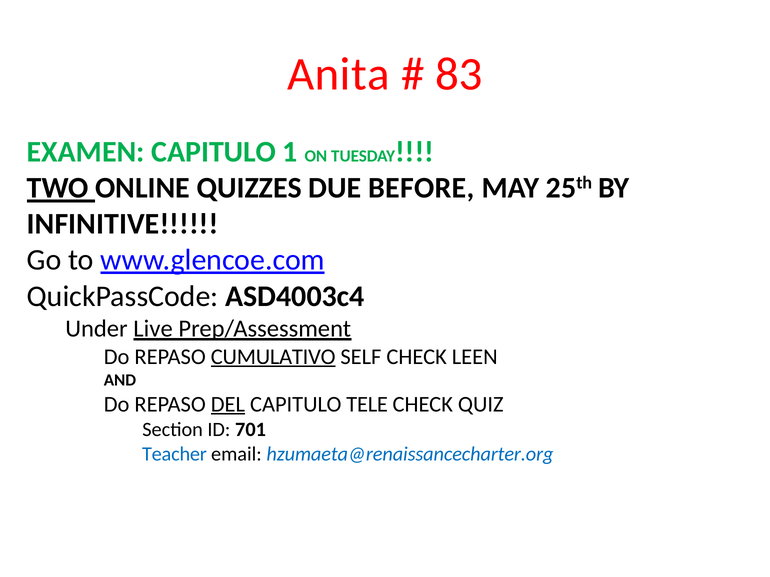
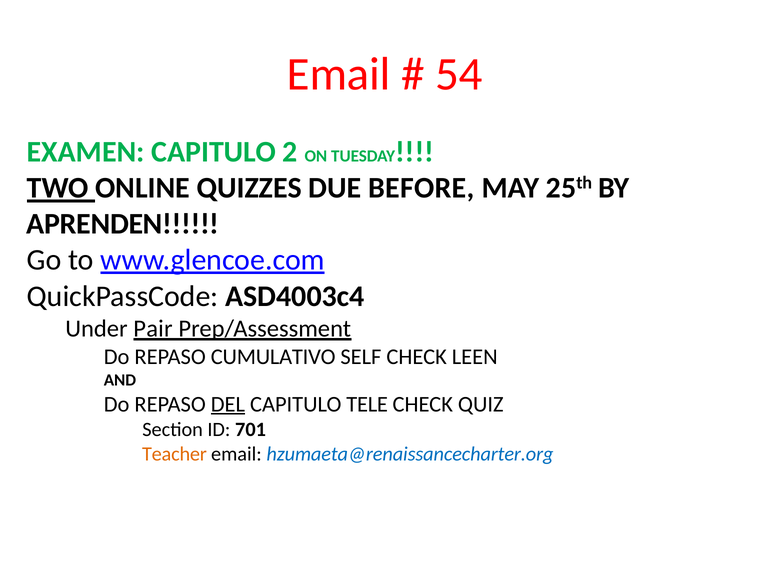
Anita at (338, 75): Anita -> Email
83: 83 -> 54
1: 1 -> 2
INFINITIVE: INFINITIVE -> APRENDEN
Live: Live -> Pair
CUMULATIVO underline: present -> none
Teacher colour: blue -> orange
